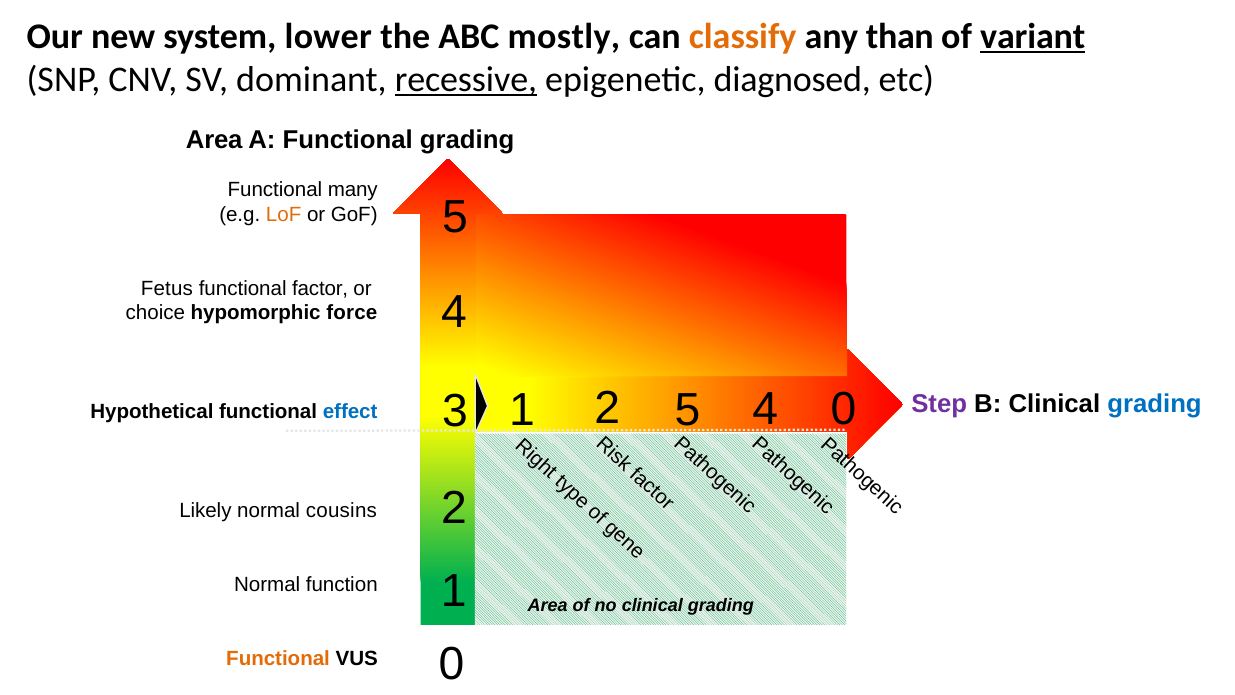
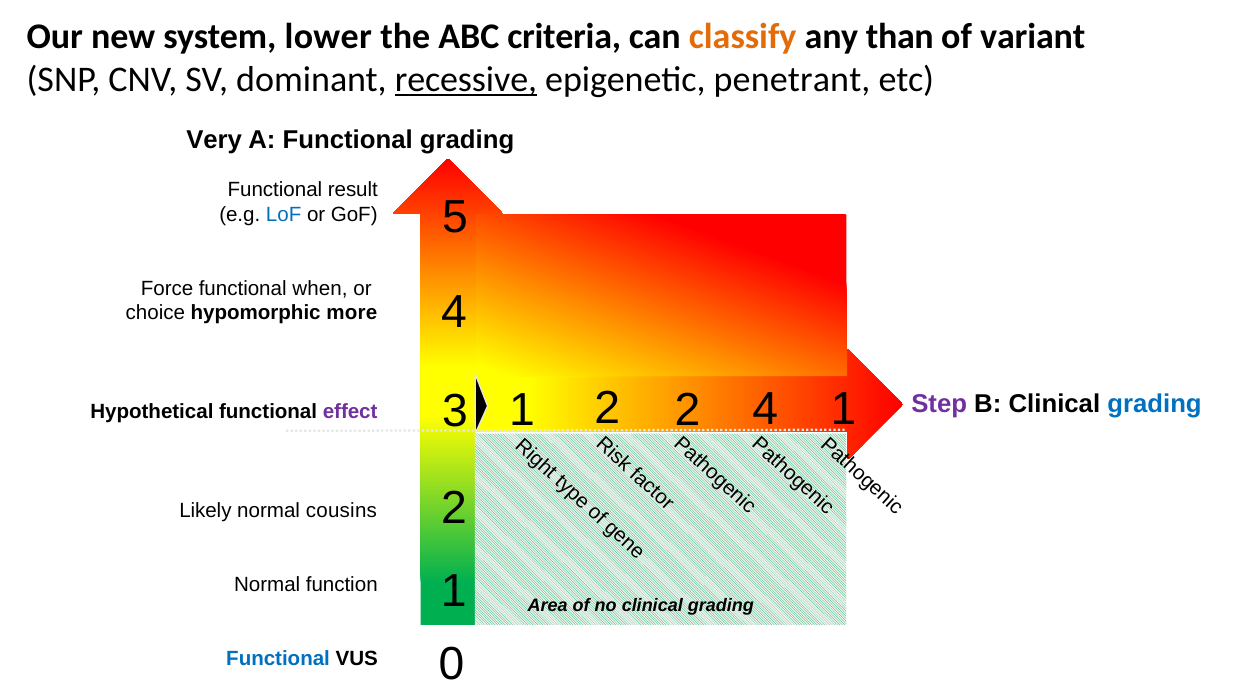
mostly: mostly -> criteria
variant underline: present -> none
diagnosed: diagnosed -> penetrant
Area at (214, 140): Area -> Very
many: many -> result
LoF colour: orange -> blue
Fetus: Fetus -> Force
factor: factor -> when
force: force -> more
2 5: 5 -> 2
4 0: 0 -> 1
effect colour: blue -> purple
Functional at (278, 659) colour: orange -> blue
